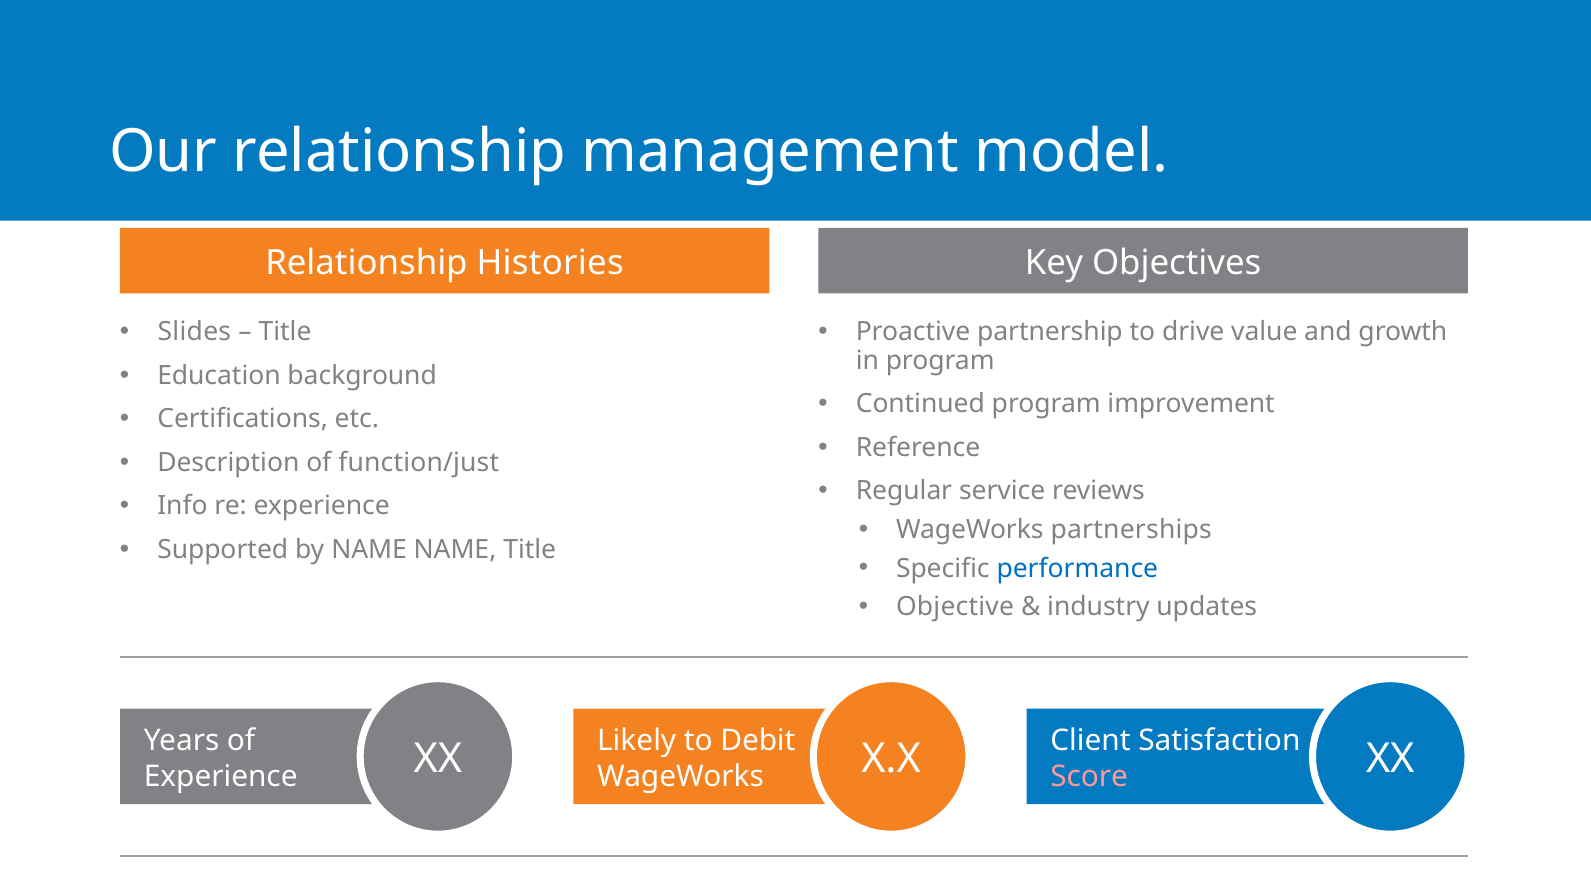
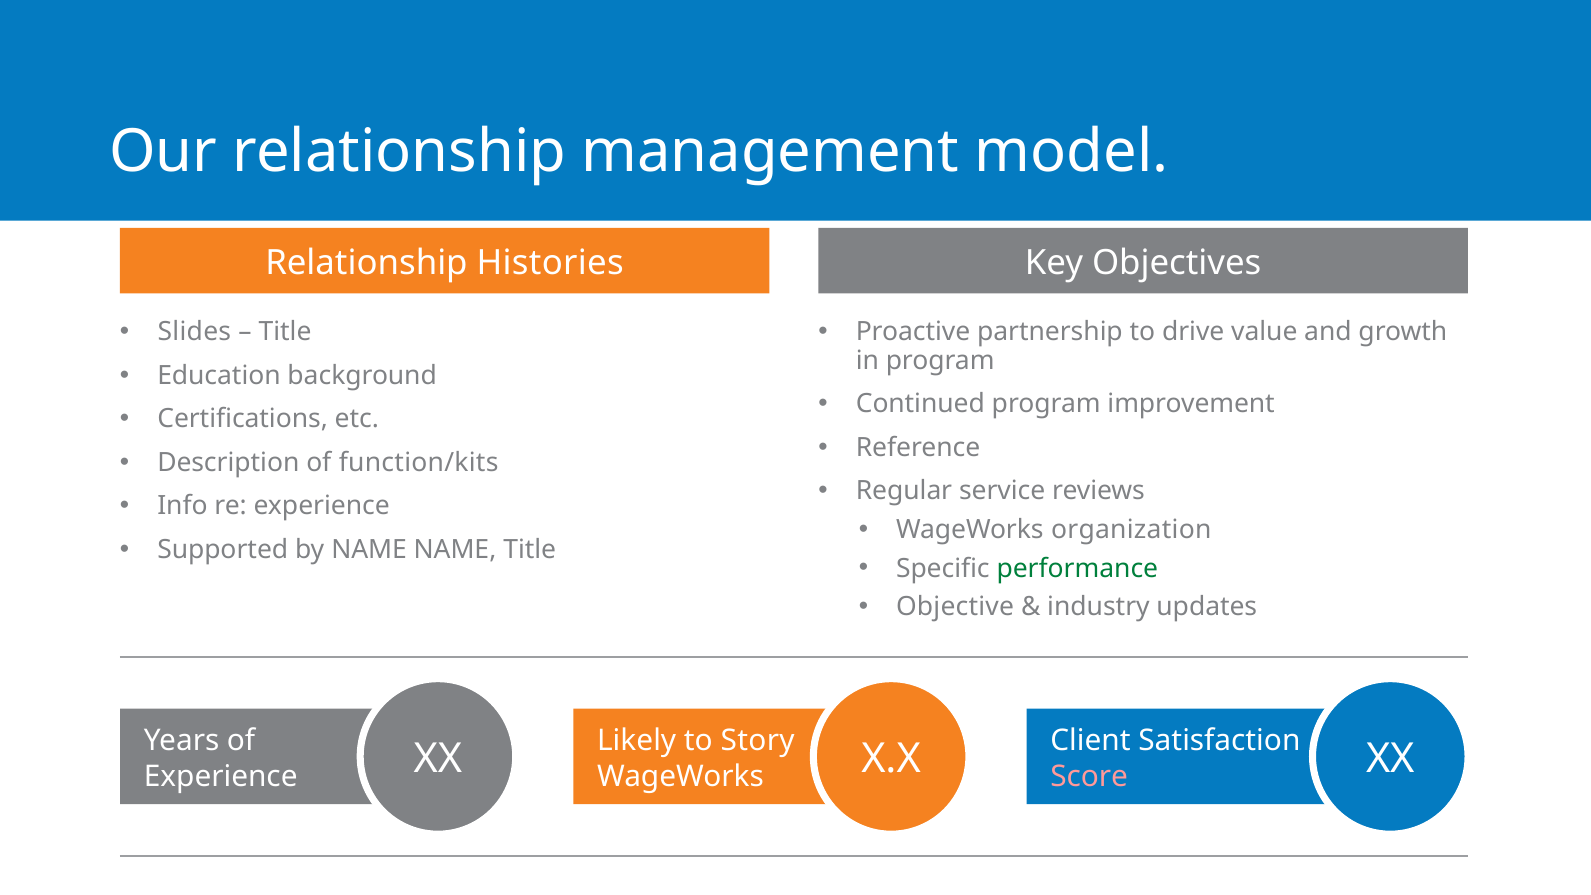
function/just: function/just -> function/kits
partnerships: partnerships -> organization
performance colour: blue -> green
Debit: Debit -> Story
